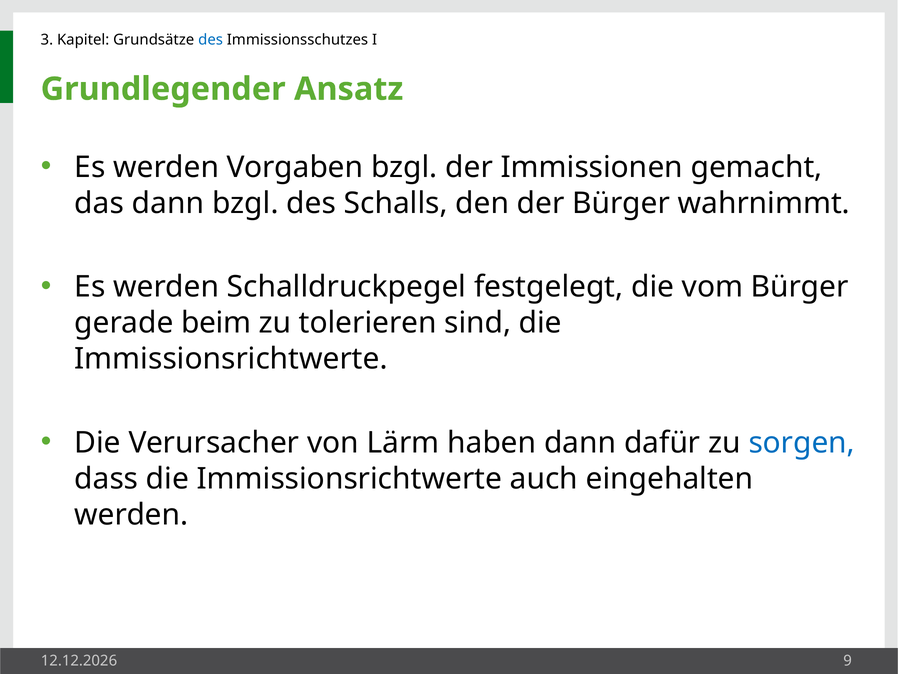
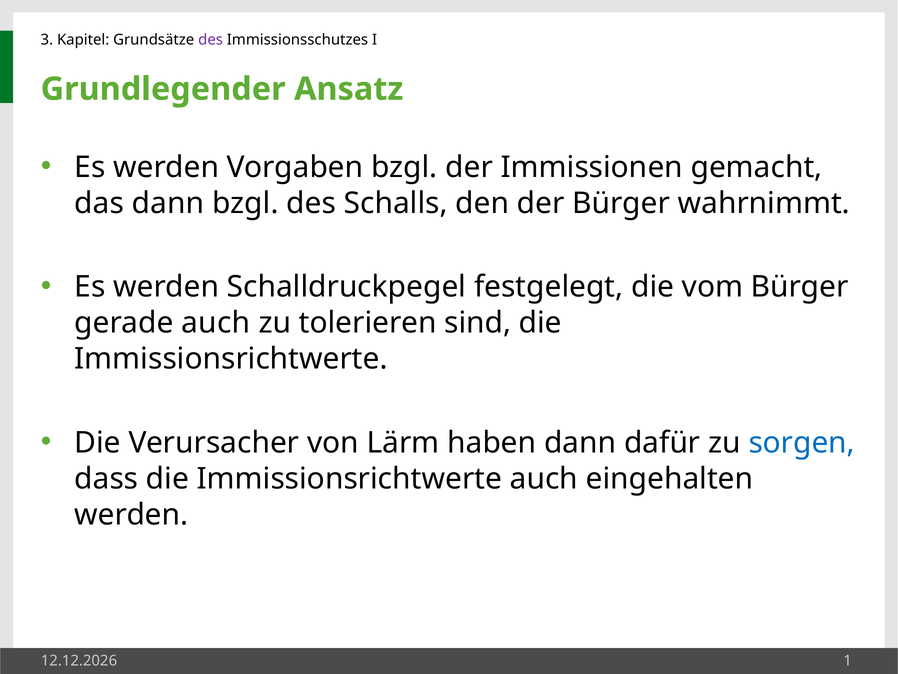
des at (211, 40) colour: blue -> purple
gerade beim: beim -> auch
9: 9 -> 1
